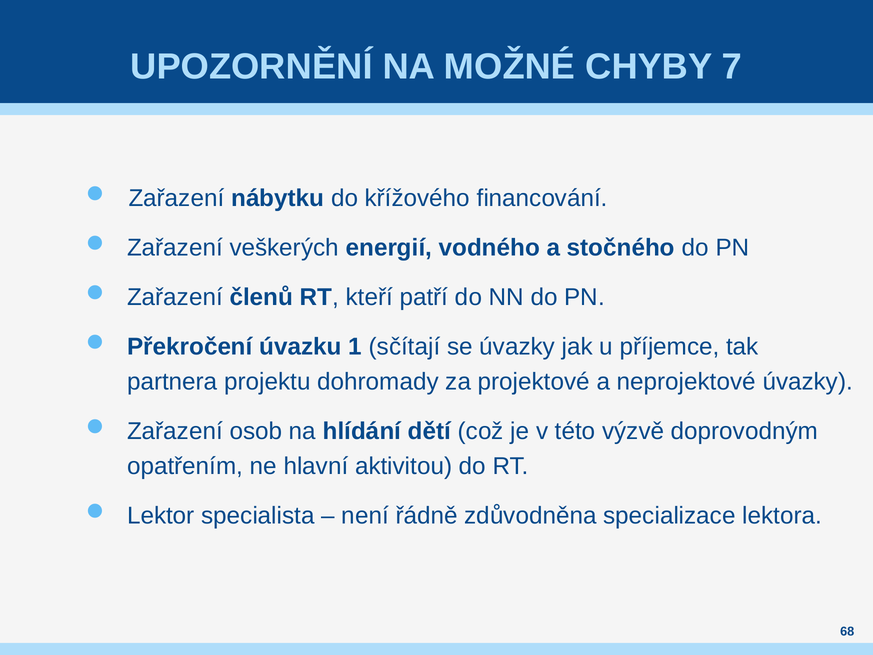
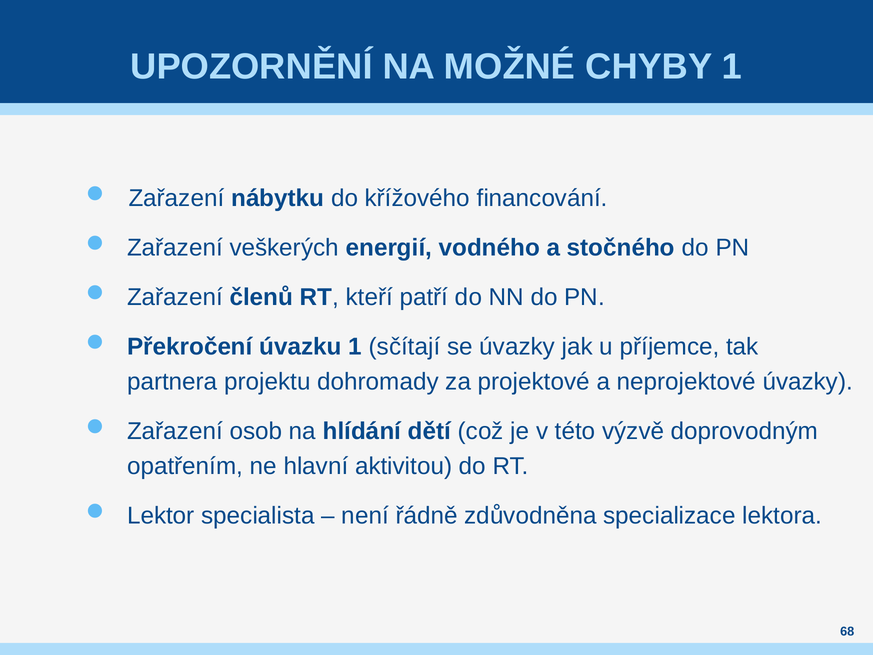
CHYBY 7: 7 -> 1
